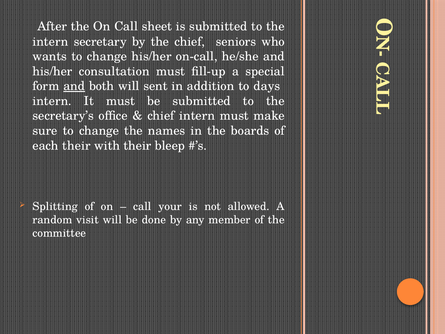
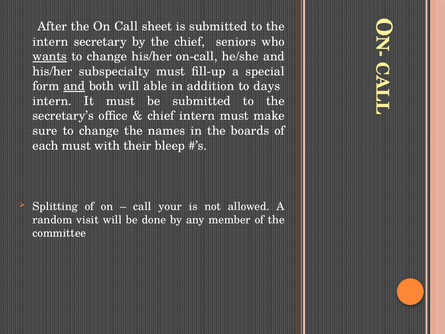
wants underline: none -> present
consultation: consultation -> subspecialty
sent: sent -> able
each their: their -> must
